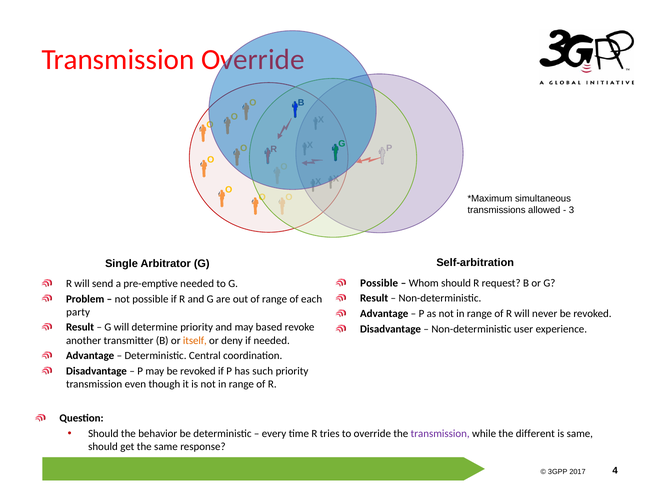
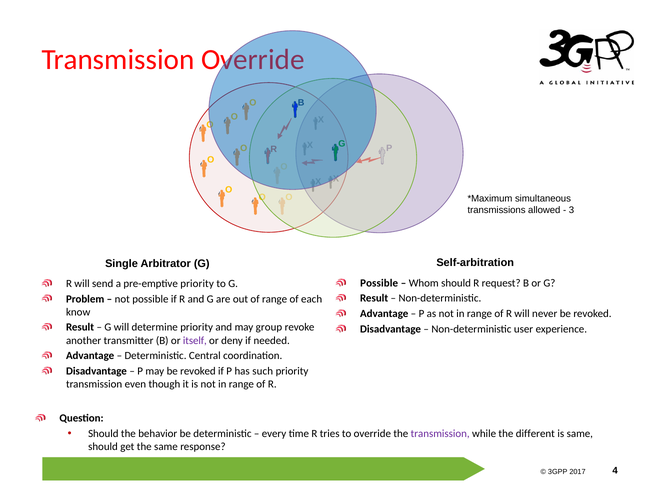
pre-emptive needed: needed -> priority
party: party -> know
based: based -> group
itself colour: orange -> purple
